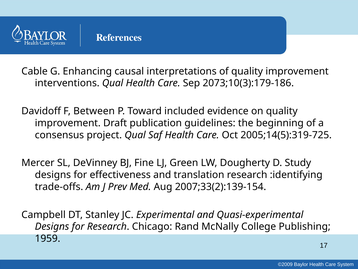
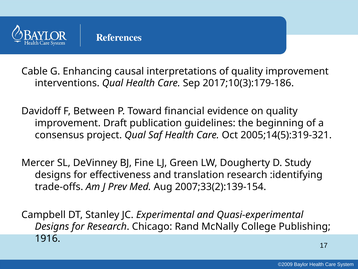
2073;10(3):179-186: 2073;10(3):179-186 -> 2017;10(3):179-186
included: included -> financial
2005;14(5):319-725: 2005;14(5):319-725 -> 2005;14(5):319-321
1959: 1959 -> 1916
